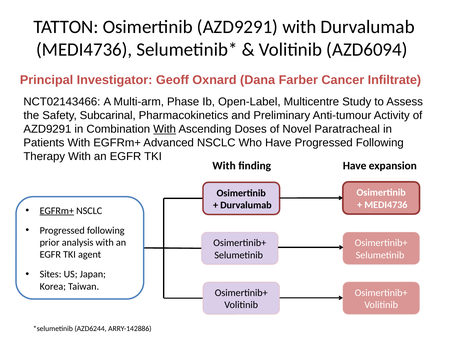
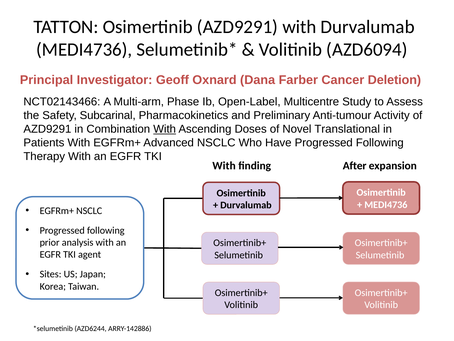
Infiltrate: Infiltrate -> Deletion
Paratracheal: Paratracheal -> Translational
finding Have: Have -> After
EGFRm+ at (57, 210) underline: present -> none
